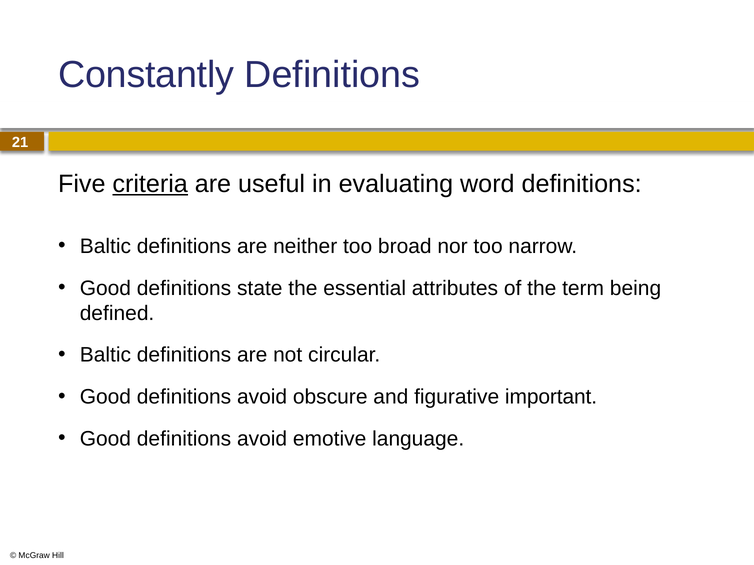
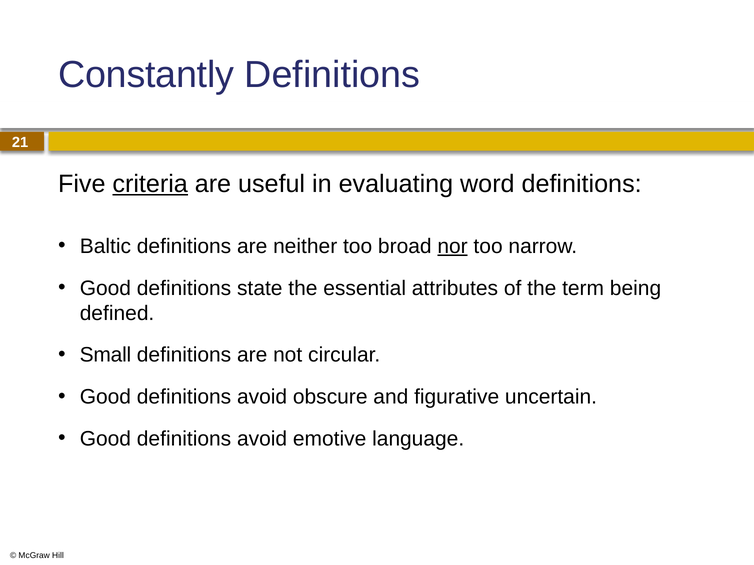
nor underline: none -> present
Baltic at (105, 355): Baltic -> Small
important: important -> uncertain
